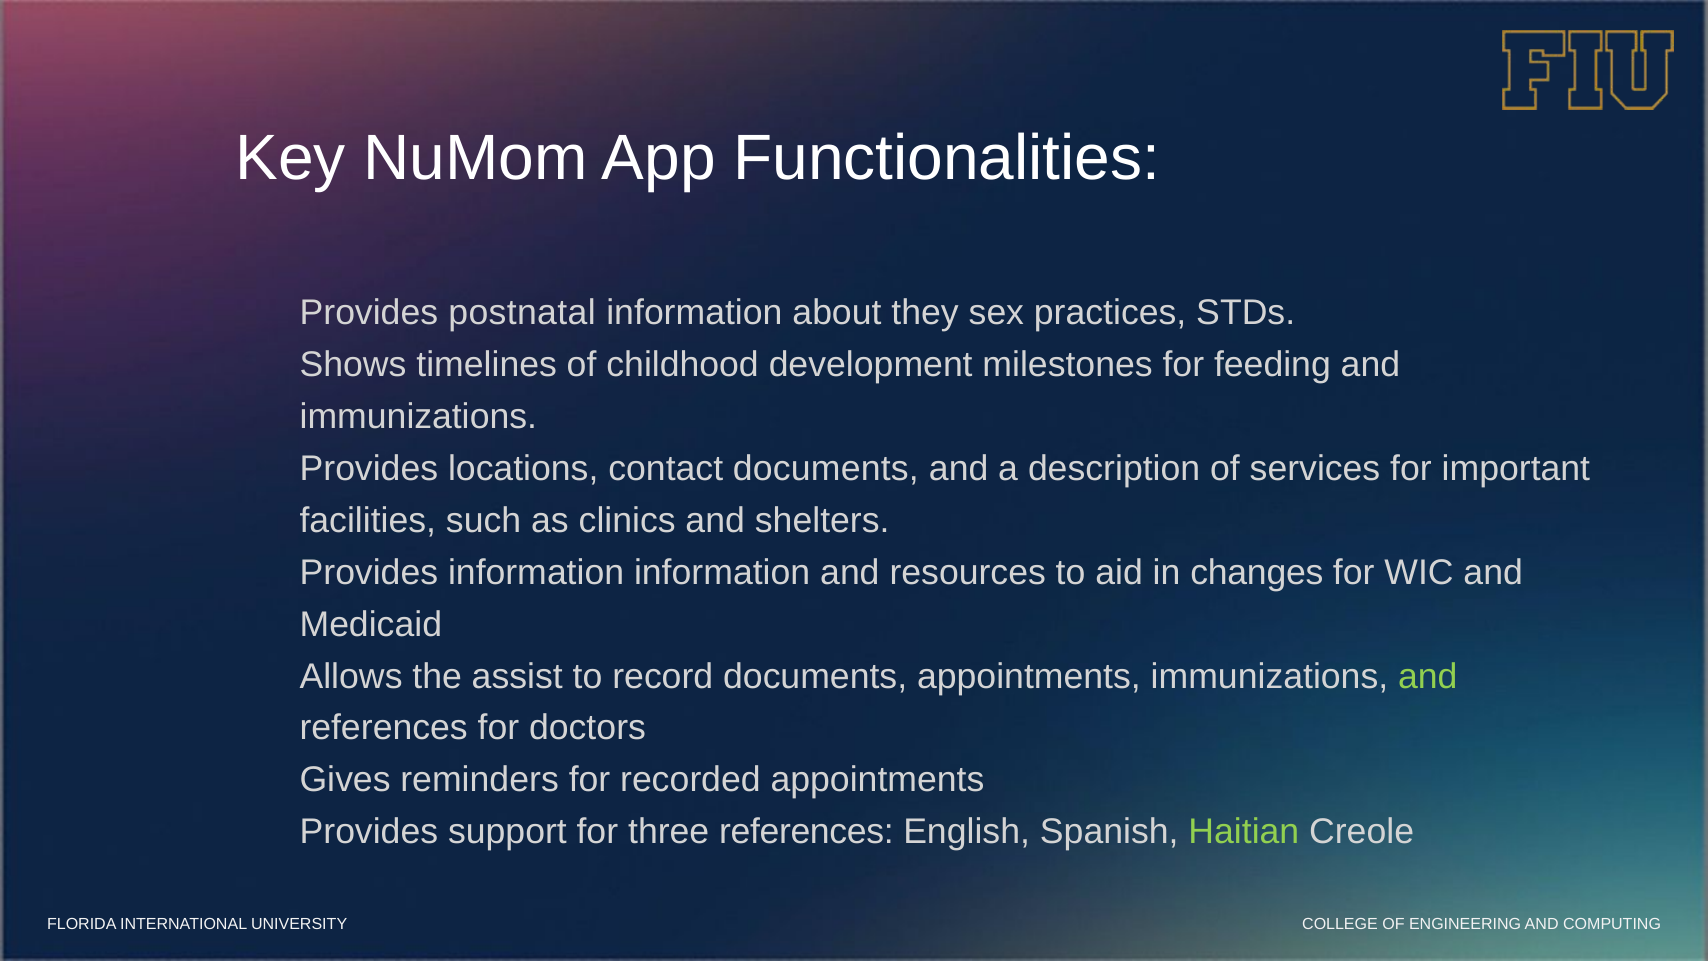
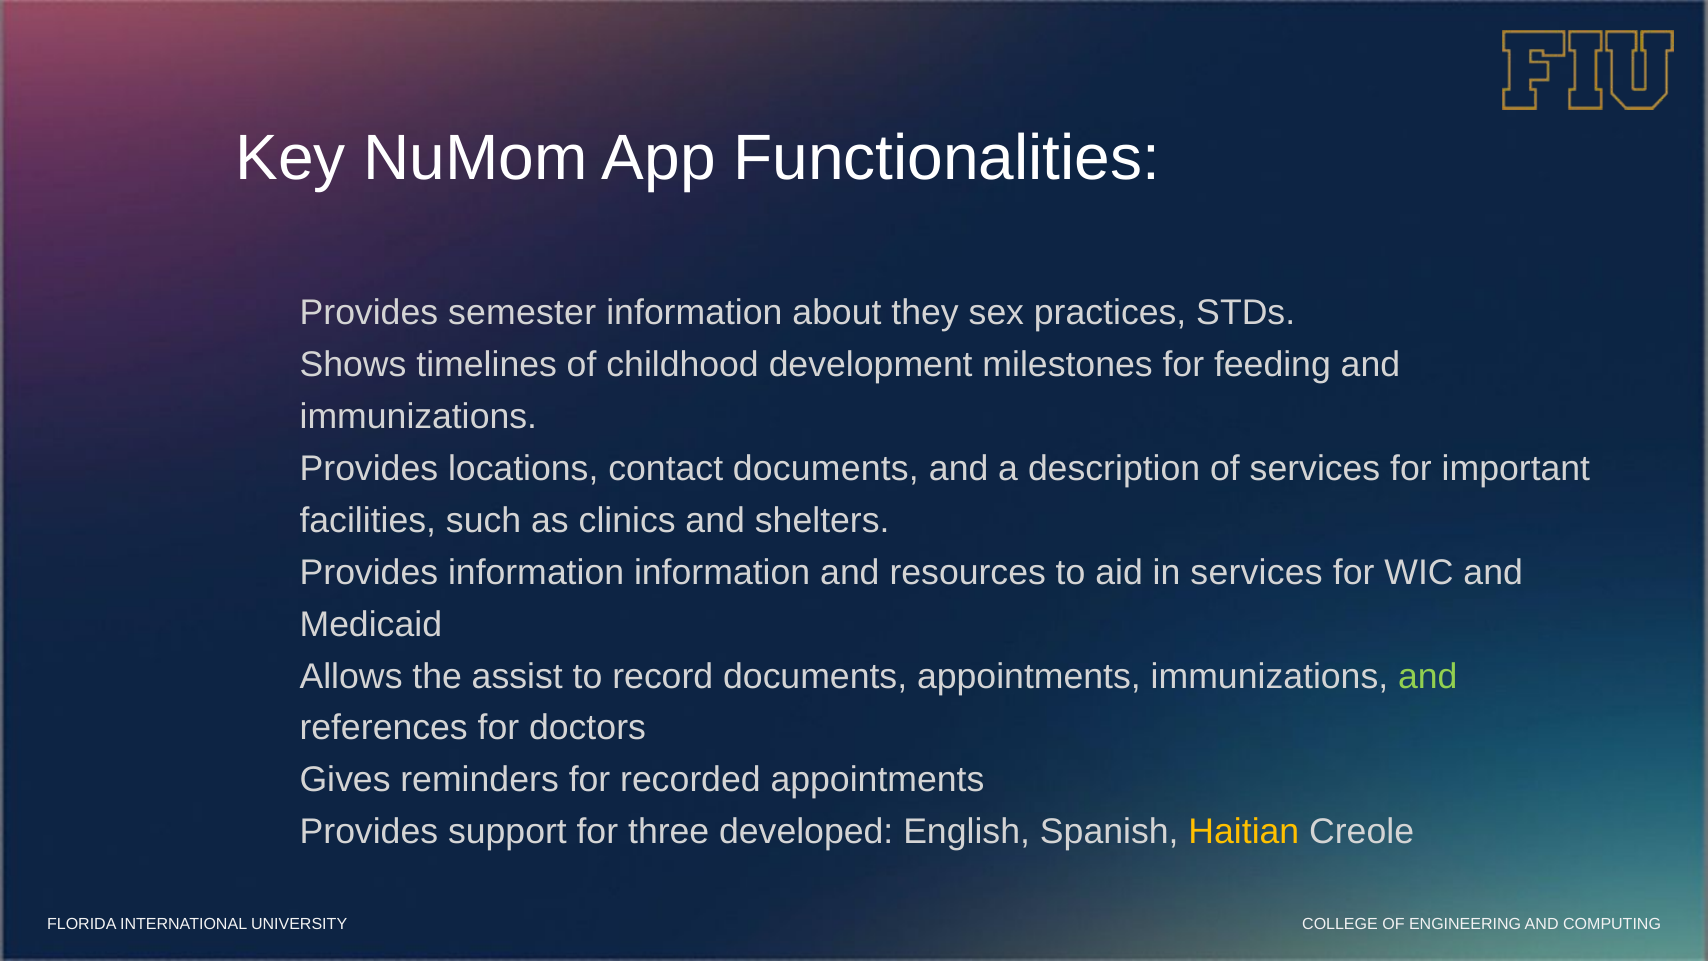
postnatal: postnatal -> semester
in changes: changes -> services
three references: references -> developed
Haitian colour: light green -> yellow
